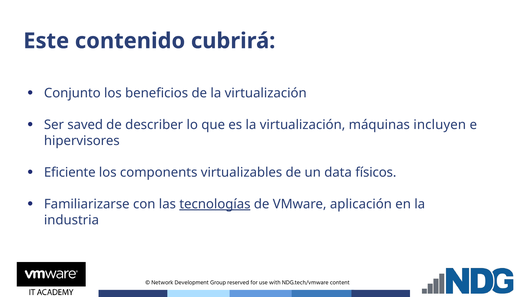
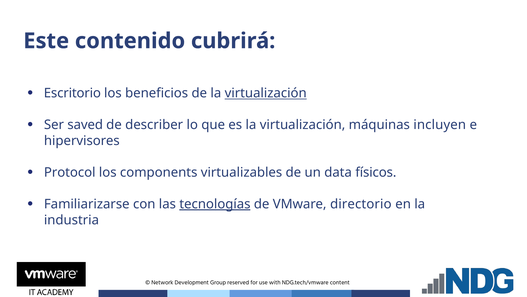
Conjunto: Conjunto -> Escritorio
virtualización at (266, 93) underline: none -> present
Eficiente: Eficiente -> Protocol
aplicación: aplicación -> directorio
